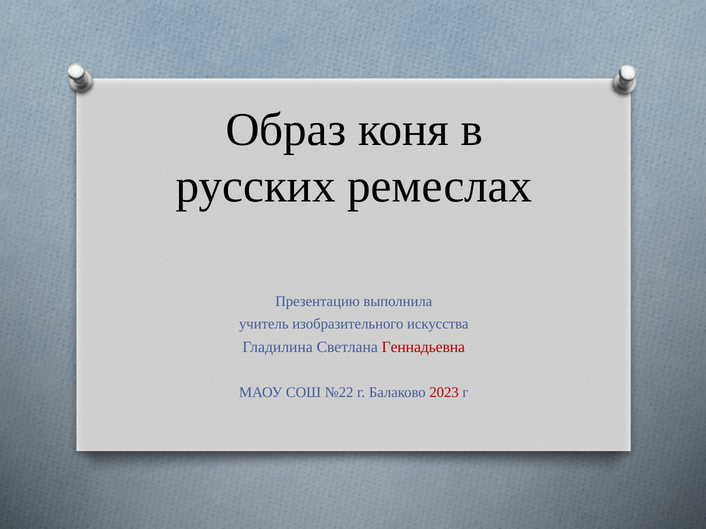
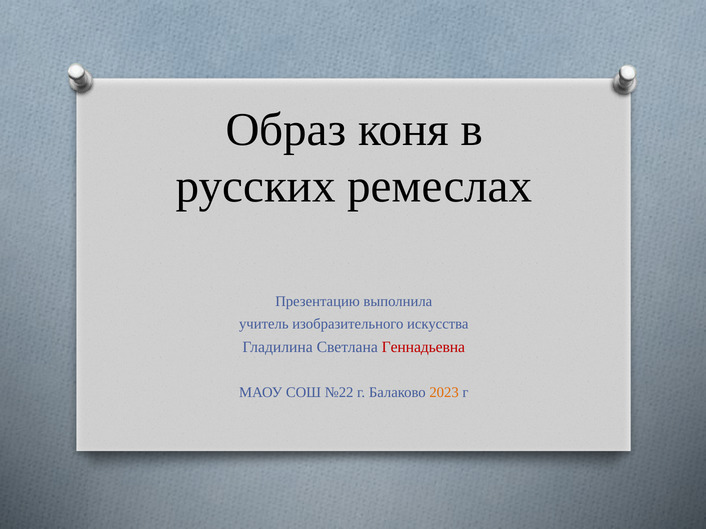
2023 colour: red -> orange
